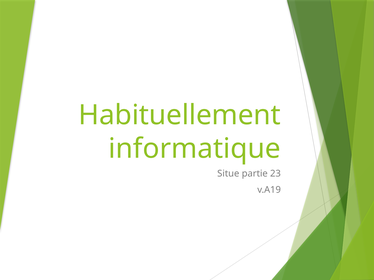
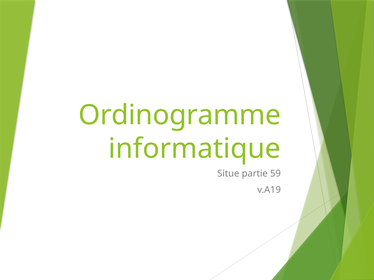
Habituellement: Habituellement -> Ordinogramme
23: 23 -> 59
